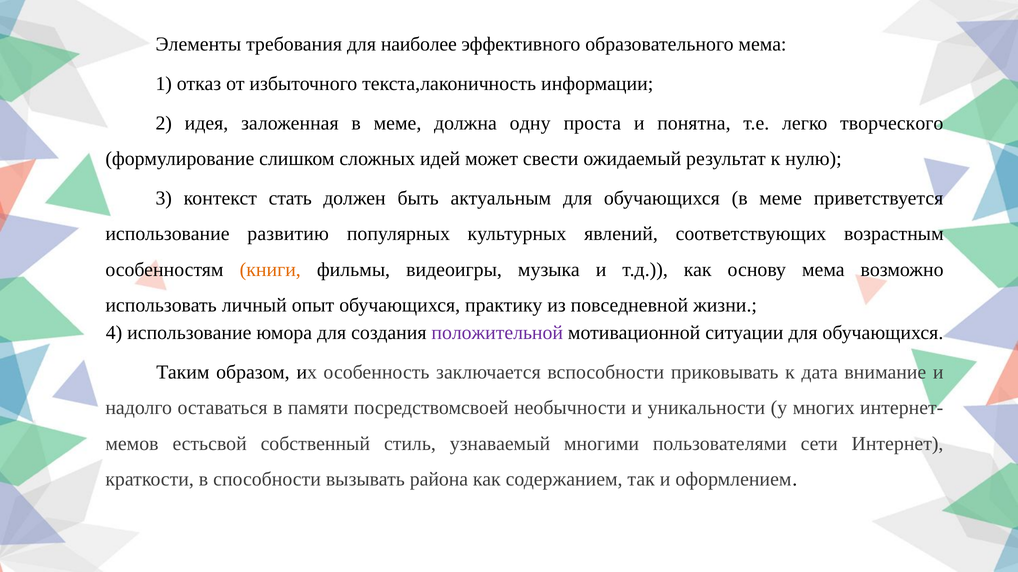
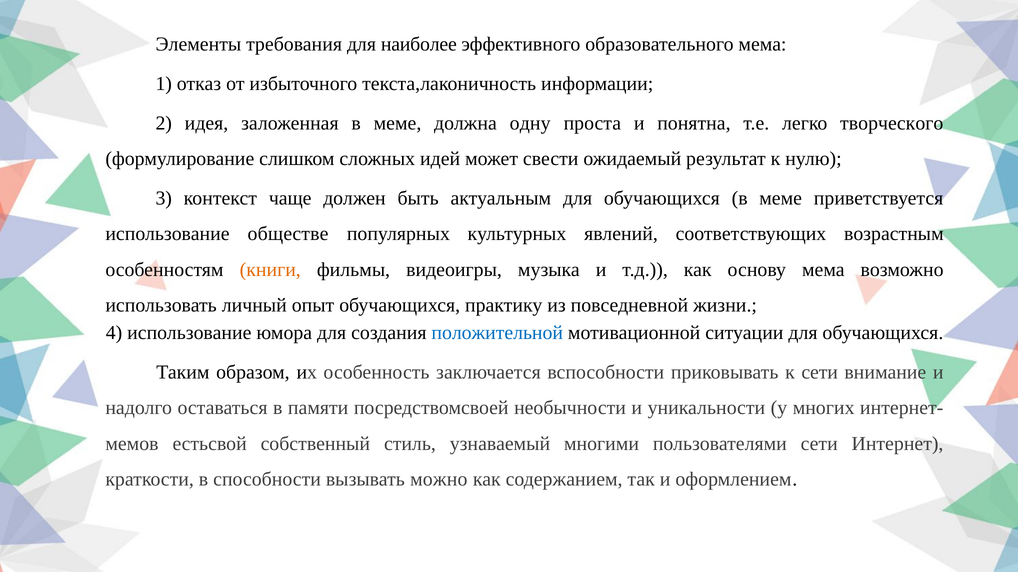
стать: стать -> чаще
развитию: развитию -> обществе
положительной colour: purple -> blue
к дата: дата -> сети
района: района -> можно
